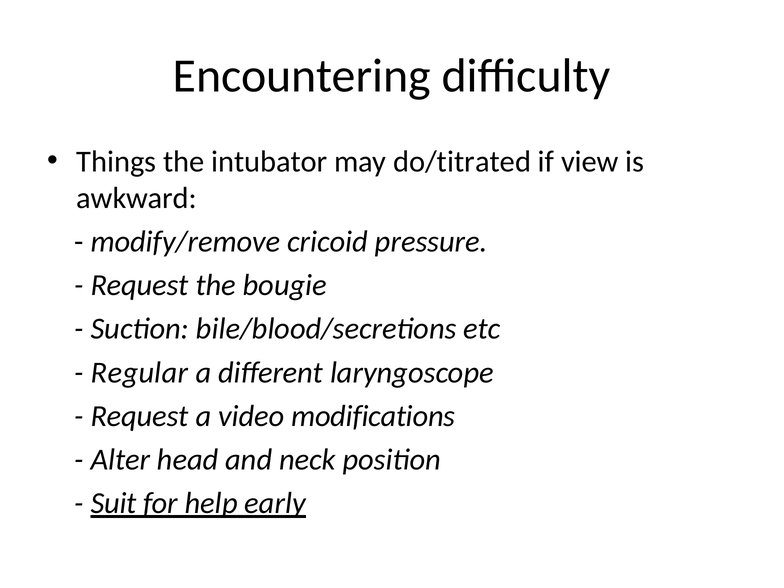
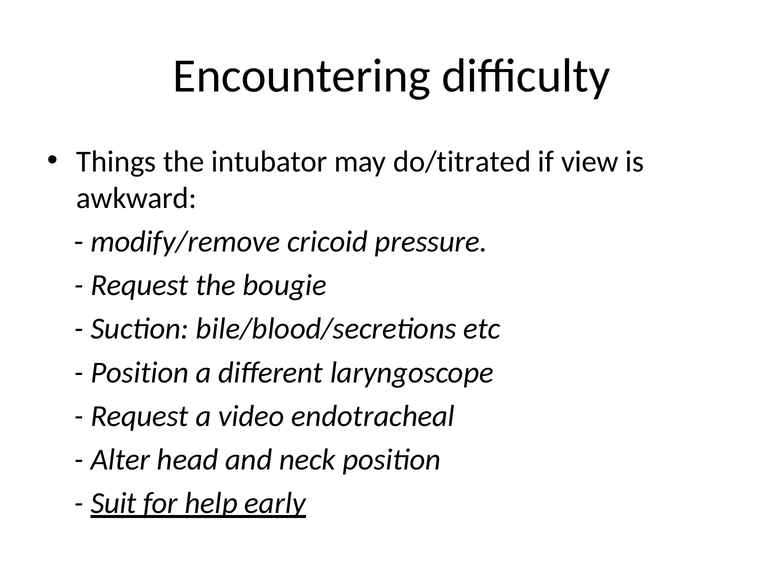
Regular at (140, 372): Regular -> Position
modifications: modifications -> endotracheal
